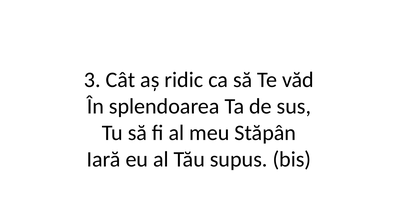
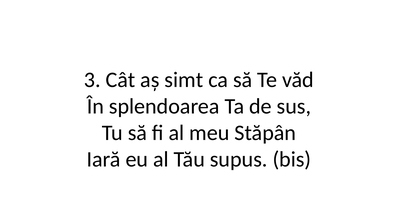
ridic: ridic -> simt
